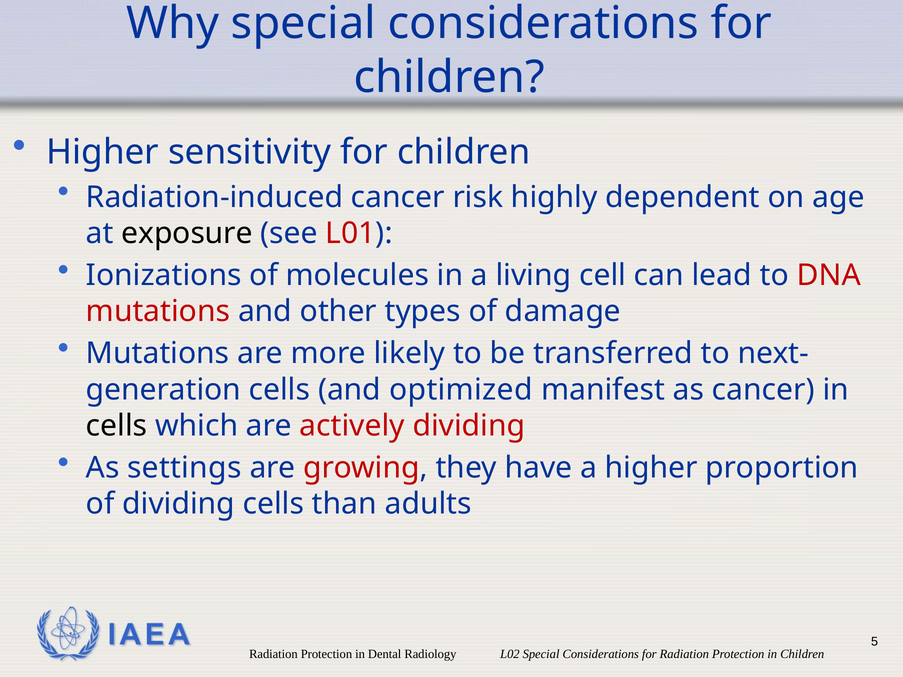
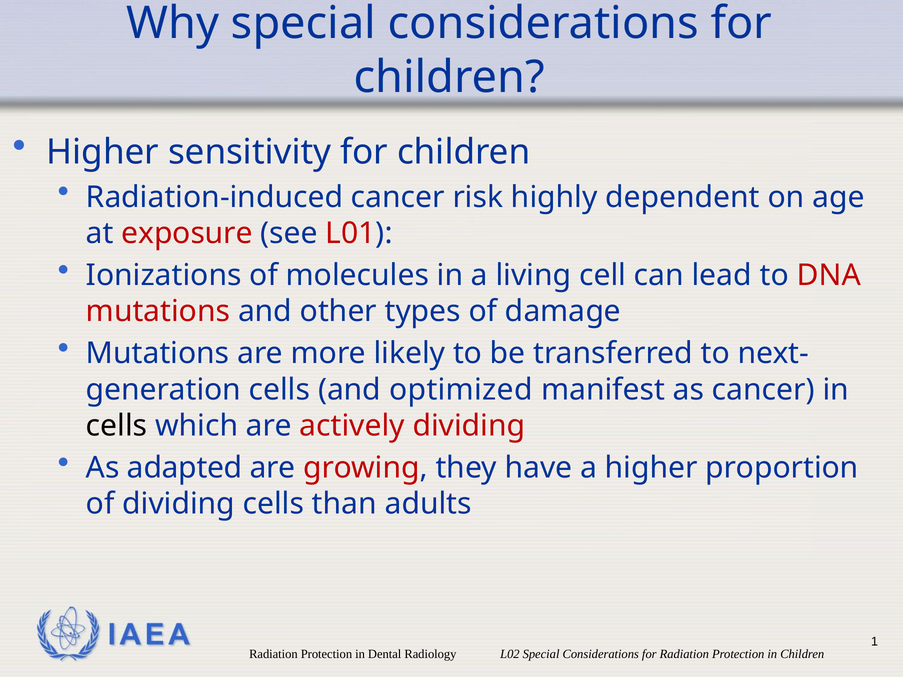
exposure colour: black -> red
settings: settings -> adapted
5: 5 -> 1
